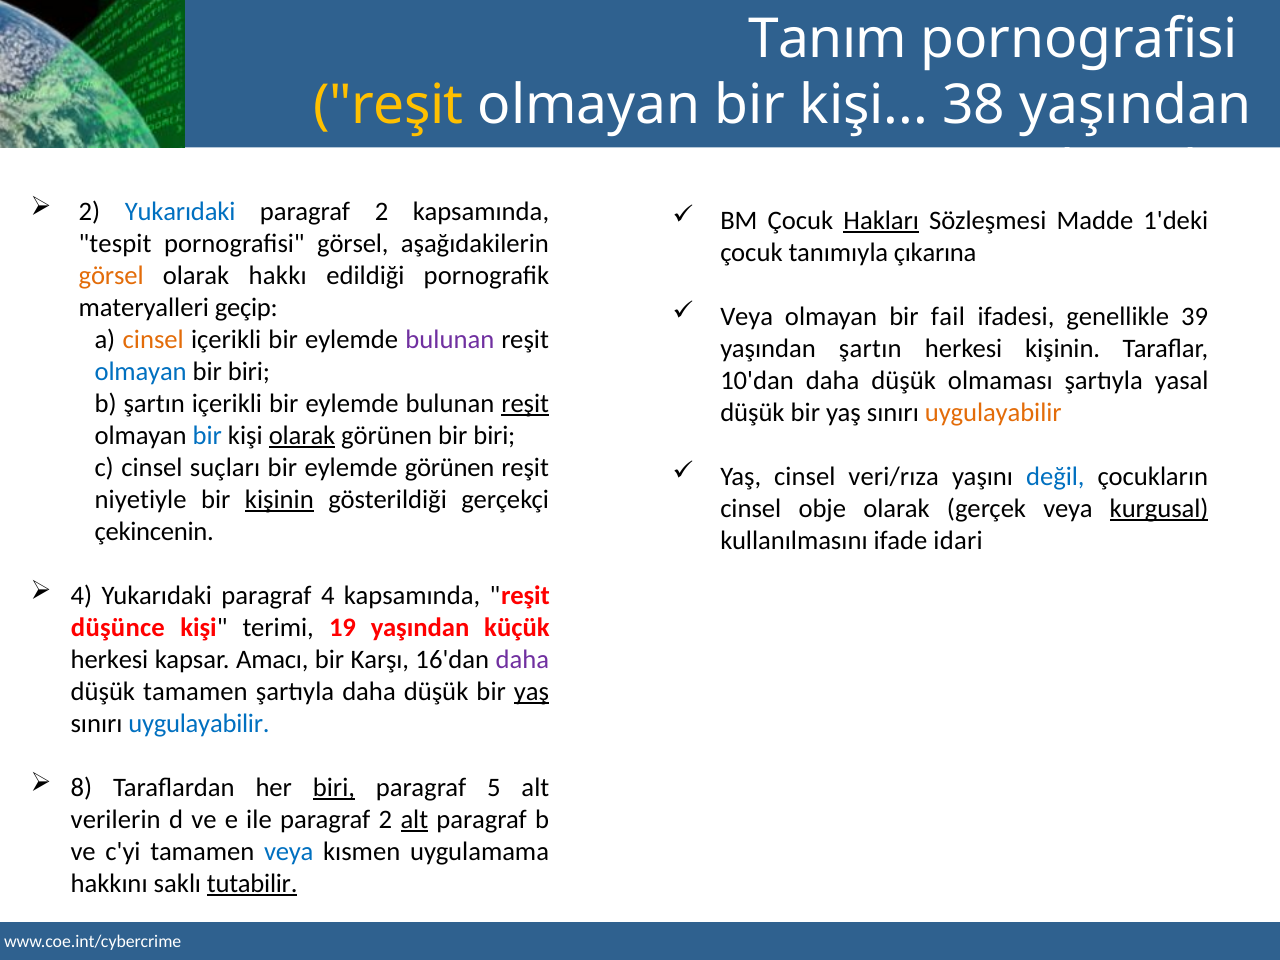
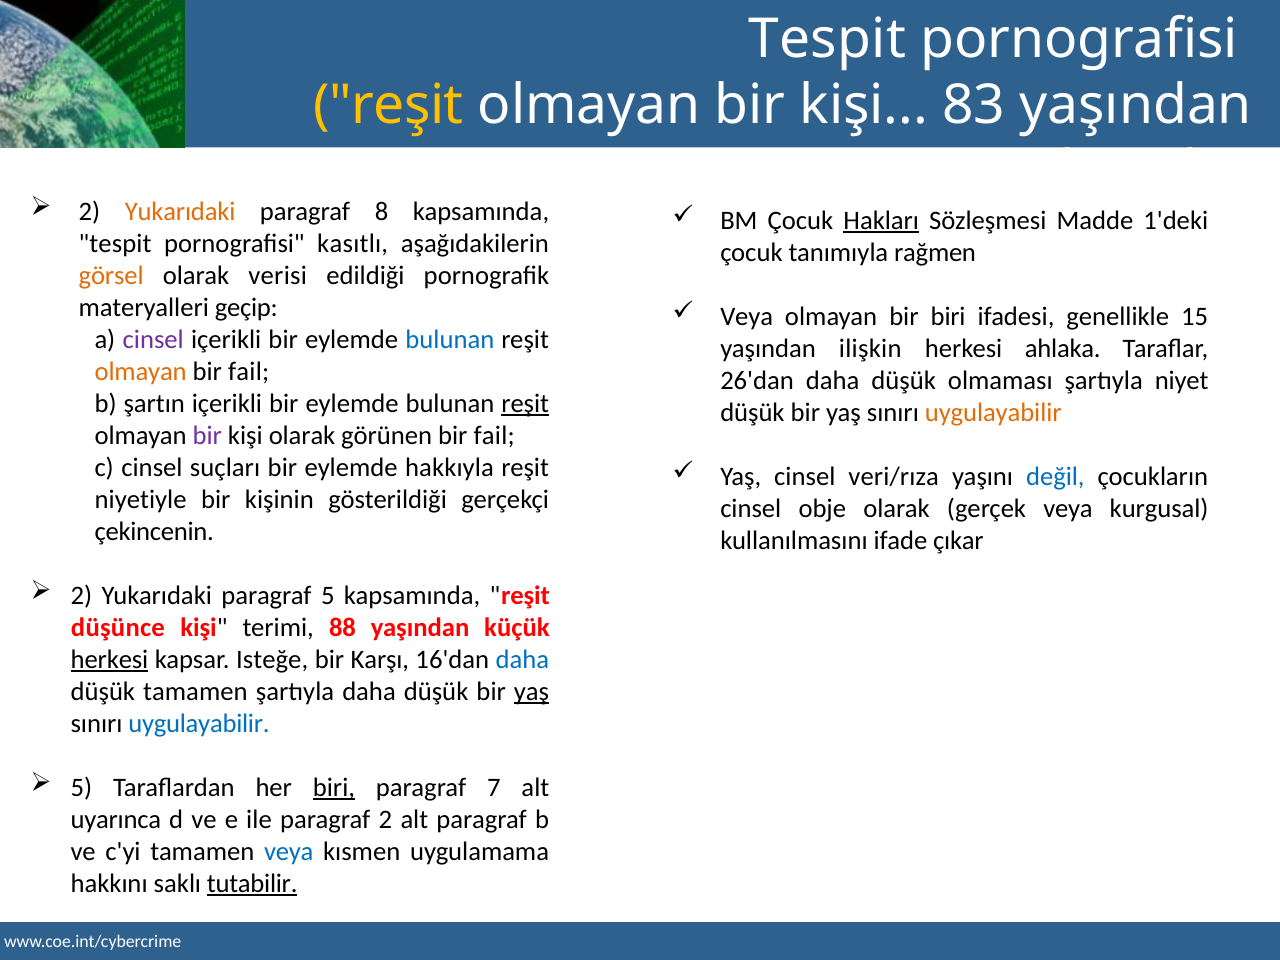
Tanım at (828, 39): Tanım -> Tespit
38: 38 -> 83
Yukarıdaki at (180, 211) colour: blue -> orange
2 at (382, 211): 2 -> 8
pornografisi görsel: görsel -> kasıtlı
çıkarına: çıkarına -> rağmen
hakkı: hakkı -> verisi
bir fail: fail -> biri
39: 39 -> 15
cinsel at (153, 339) colour: orange -> purple
bulunan at (450, 339) colour: purple -> blue
yaşından şartın: şartın -> ilişkin
herkesi kişinin: kişinin -> ahlaka
olmayan at (141, 371) colour: blue -> orange
biri at (249, 371): biri -> fail
10'dan: 10'dan -> 26'dan
yasal: yasal -> niyet
bir at (207, 435) colour: blue -> purple
olarak at (302, 435) underline: present -> none
görünen bir biri: biri -> fail
eylemde görünen: görünen -> hakkıyla
kişinin at (279, 499) underline: present -> none
kurgusal underline: present -> none
idari: idari -> çıkar
4 at (81, 595): 4 -> 2
paragraf 4: 4 -> 5
19: 19 -> 88
herkesi at (109, 659) underline: none -> present
Amacı: Amacı -> Isteğe
daha at (522, 659) colour: purple -> blue
8 at (81, 787): 8 -> 5
5: 5 -> 7
verilerin: verilerin -> uyarınca
alt at (414, 819) underline: present -> none
